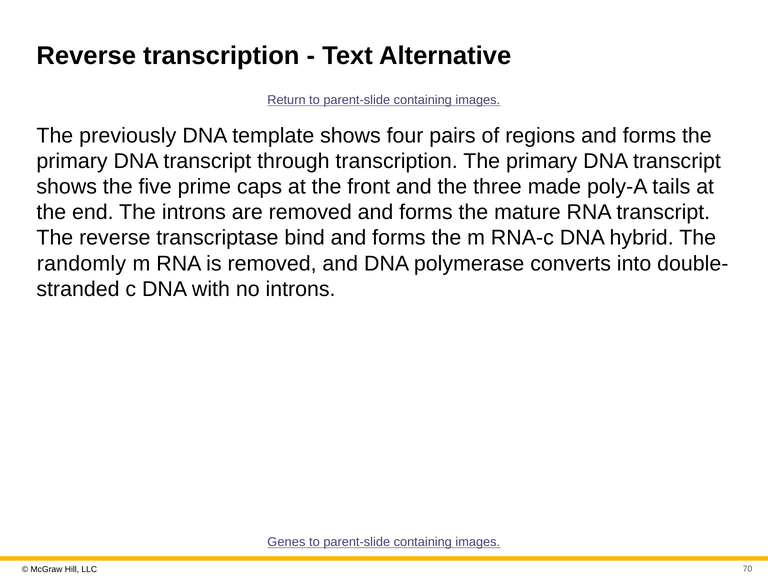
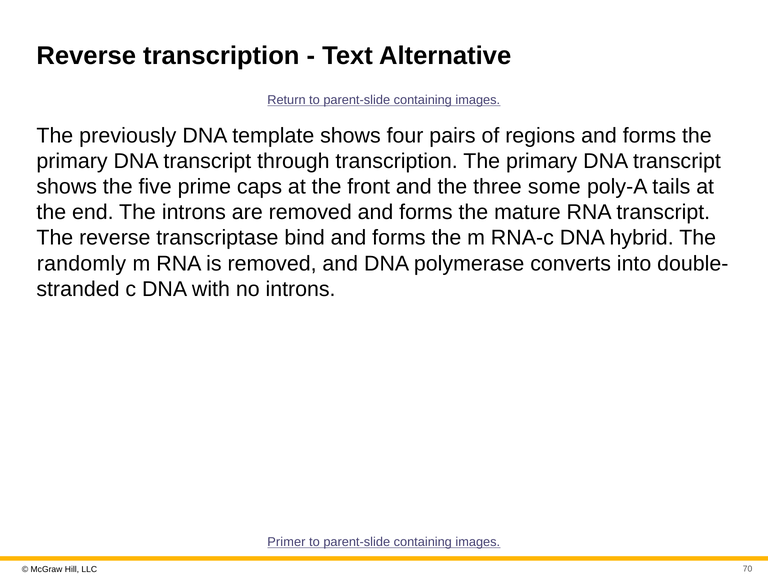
made: made -> some
Genes: Genes -> Primer
